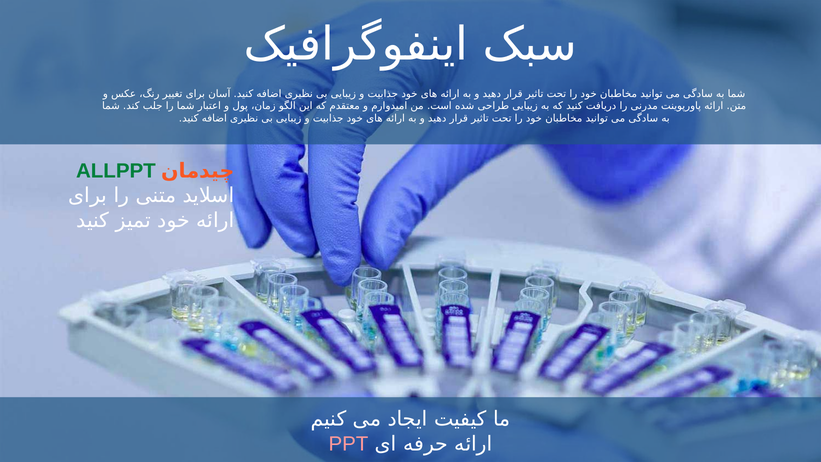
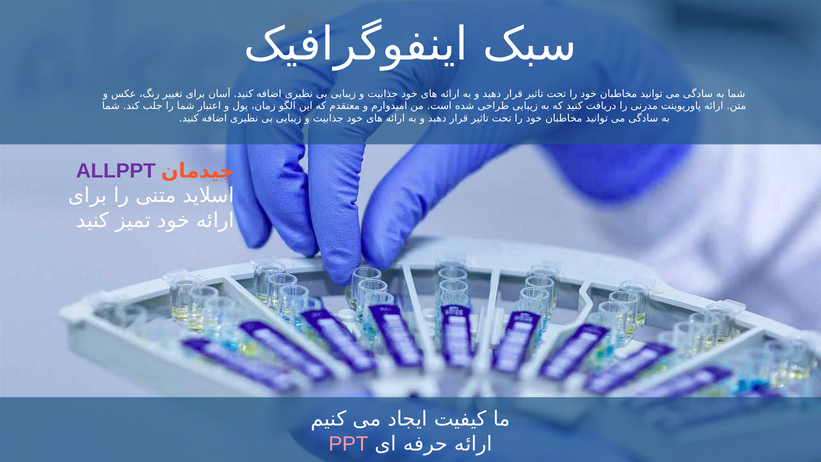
ALLPPT colour: green -> purple
